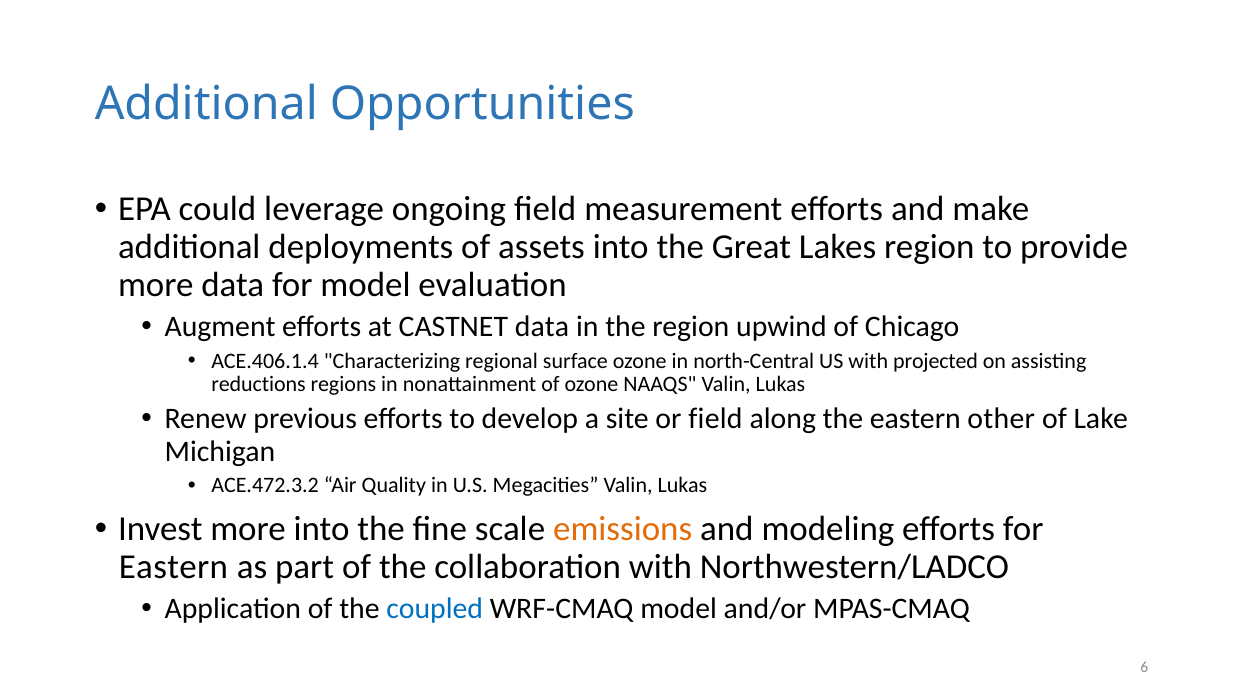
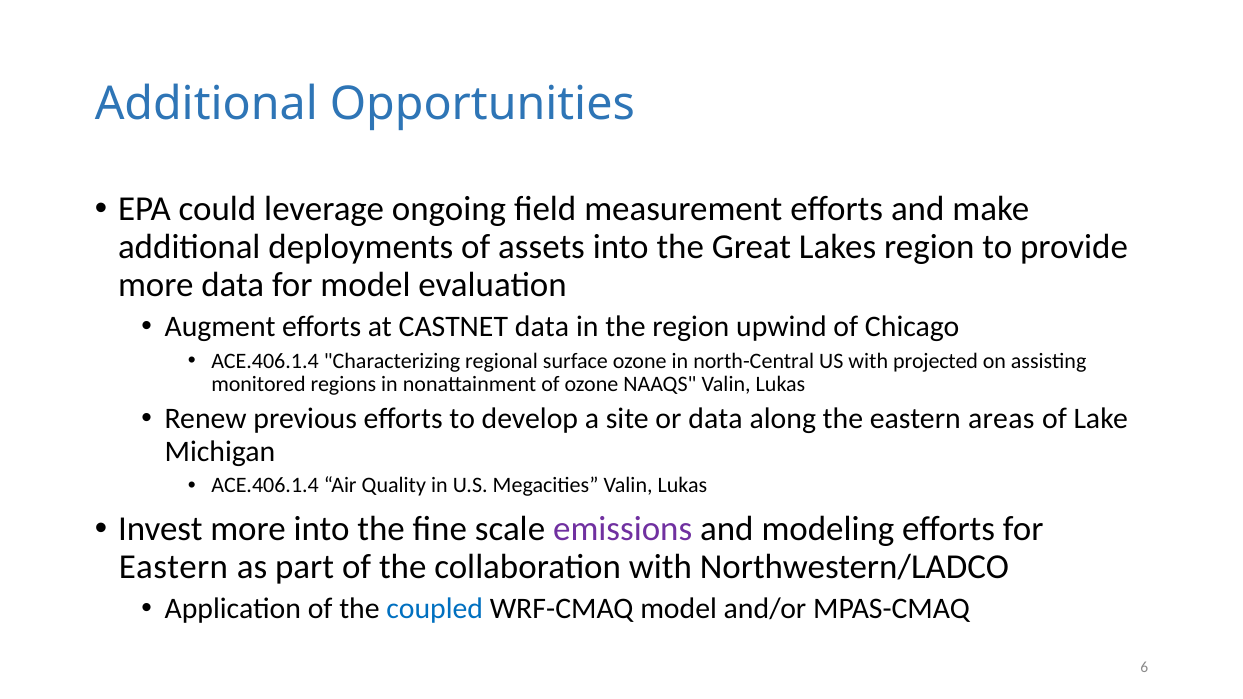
reductions: reductions -> monitored
or field: field -> data
other: other -> areas
ACE.472.3.2 at (265, 486): ACE.472.3.2 -> ACE.406.1.4
emissions colour: orange -> purple
